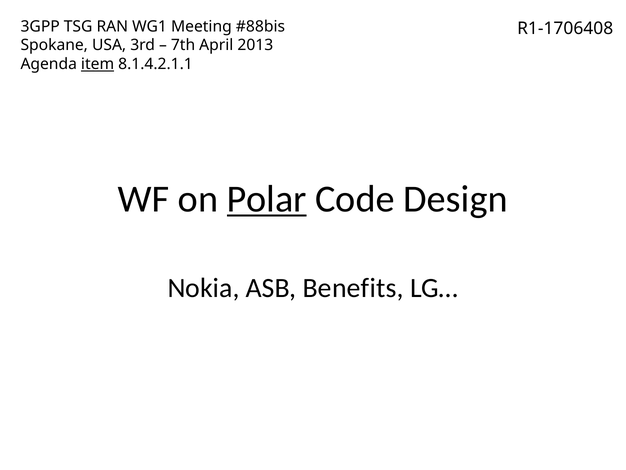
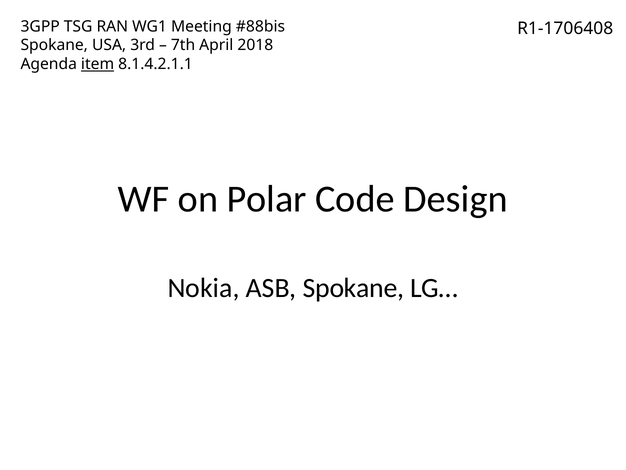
2013: 2013 -> 2018
Polar underline: present -> none
ASB Benefits: Benefits -> Spokane
